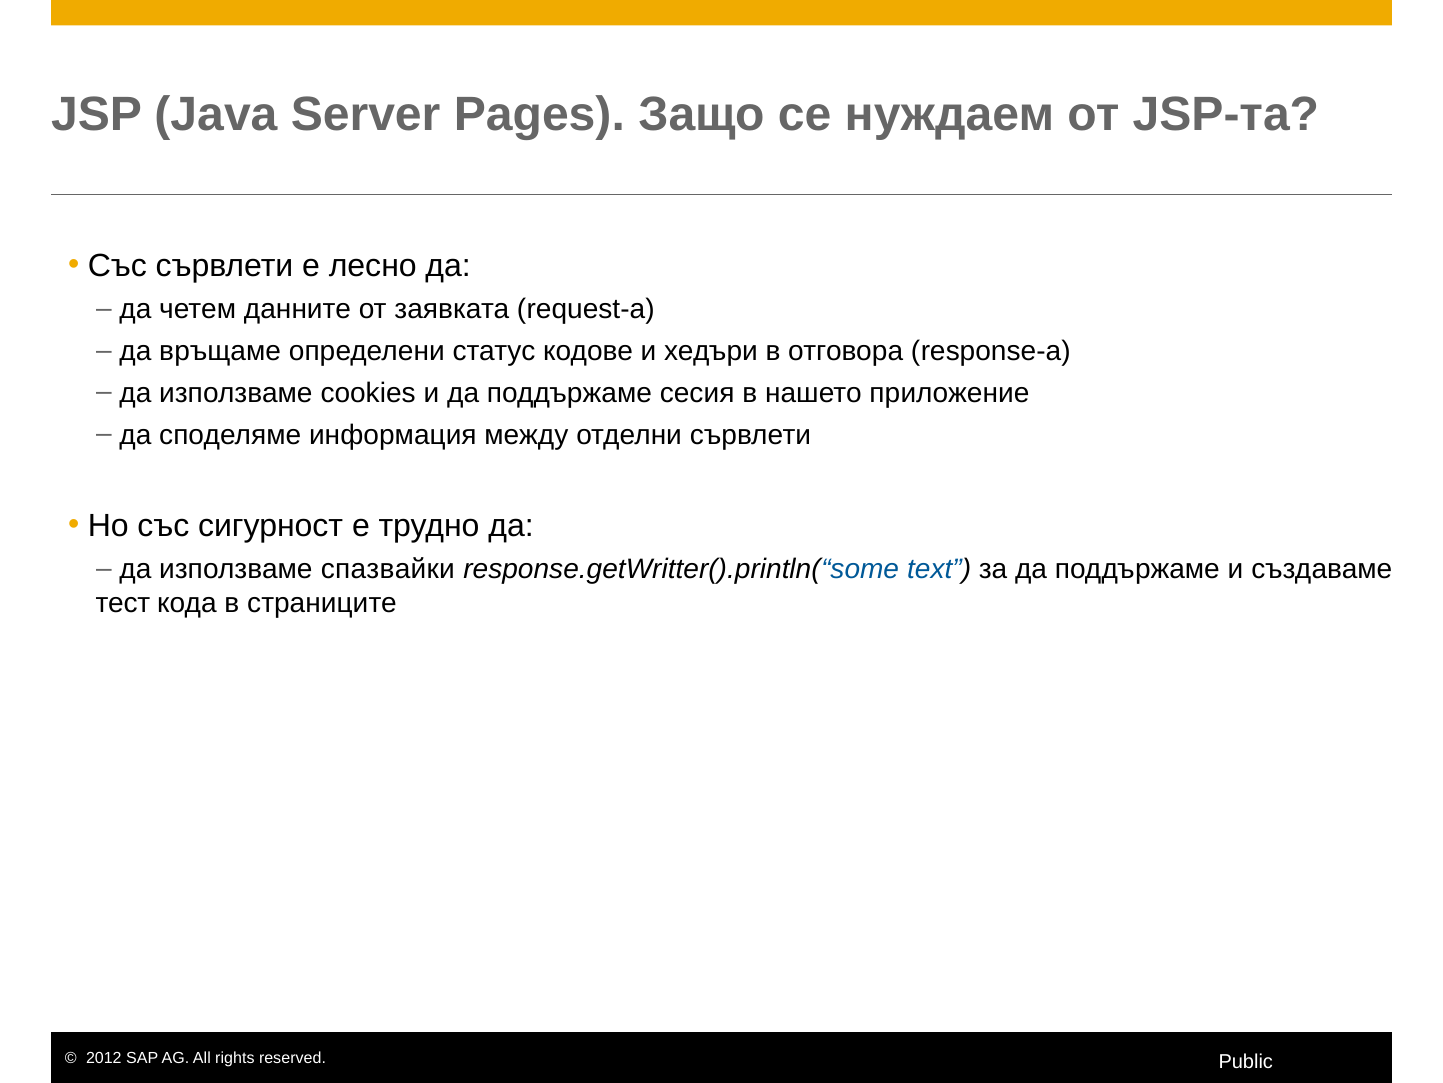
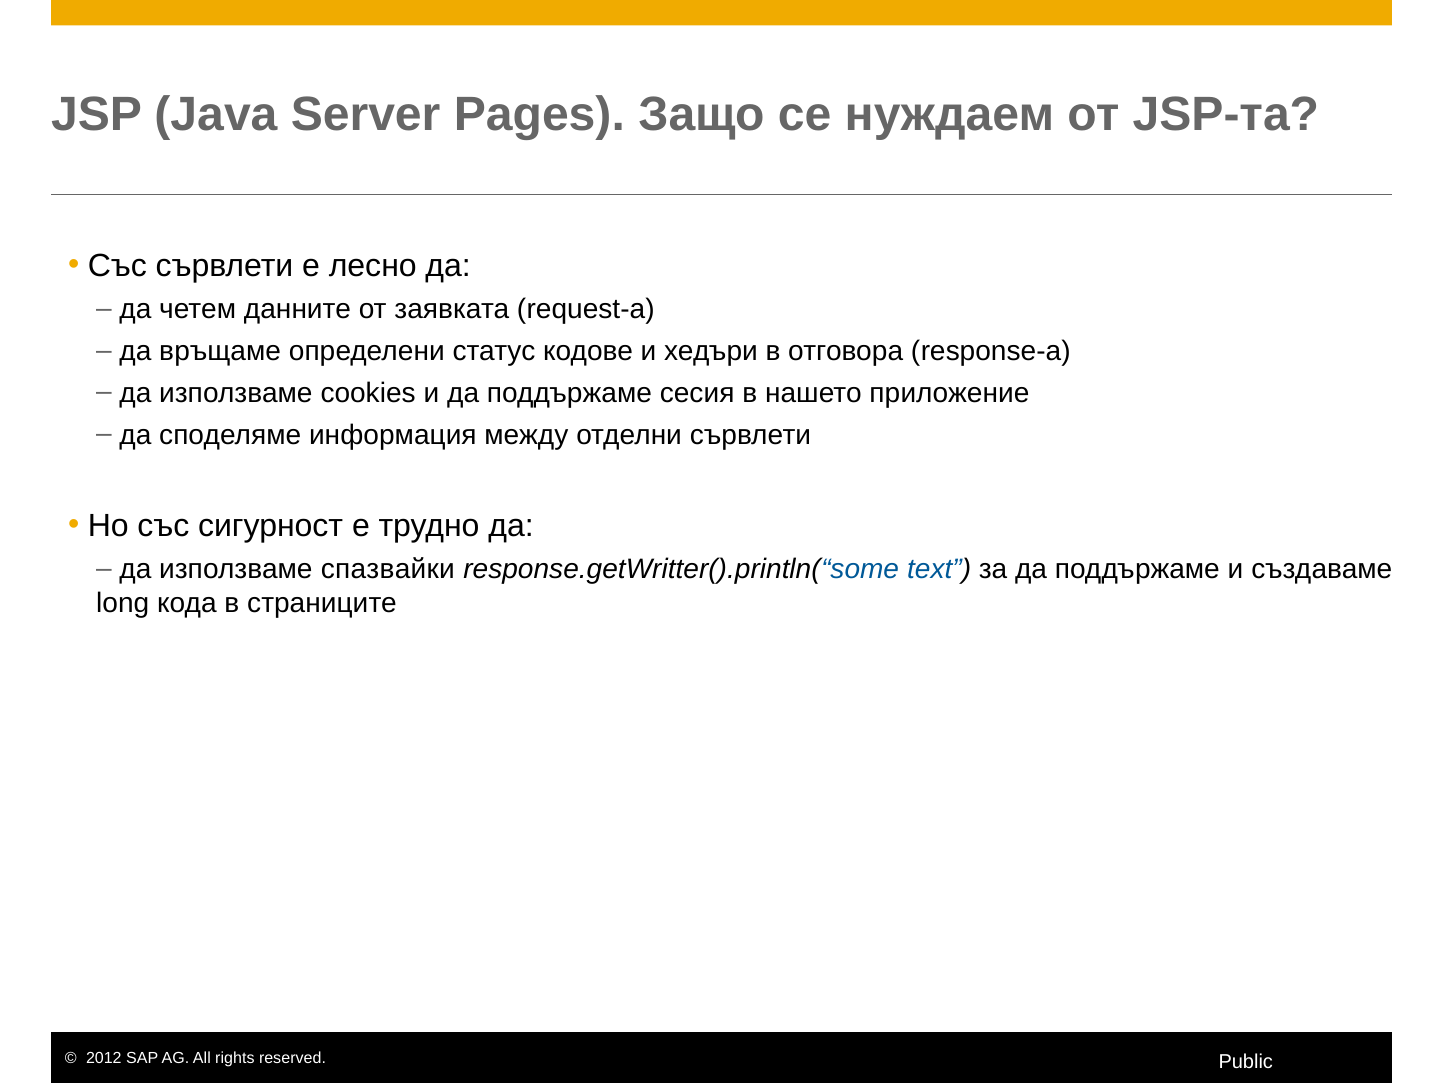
тест: тест -> long
